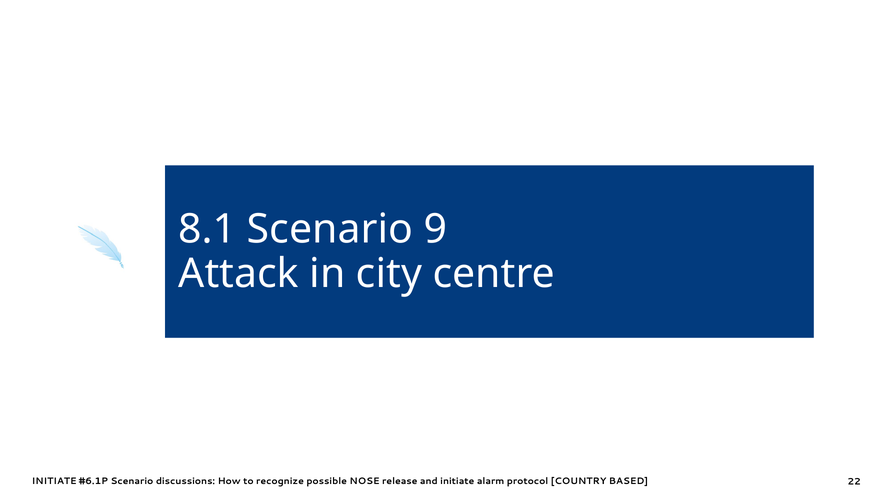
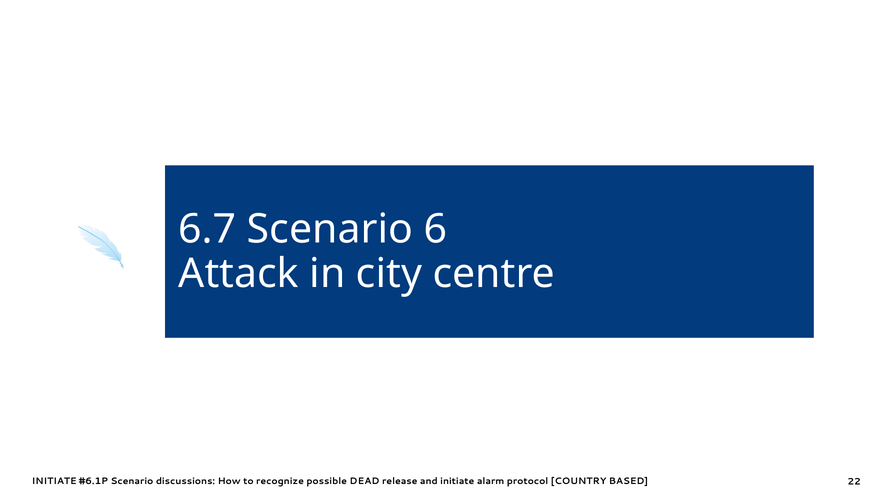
8.1: 8.1 -> 6.7
9: 9 -> 6
NOSE: NOSE -> DEAD
